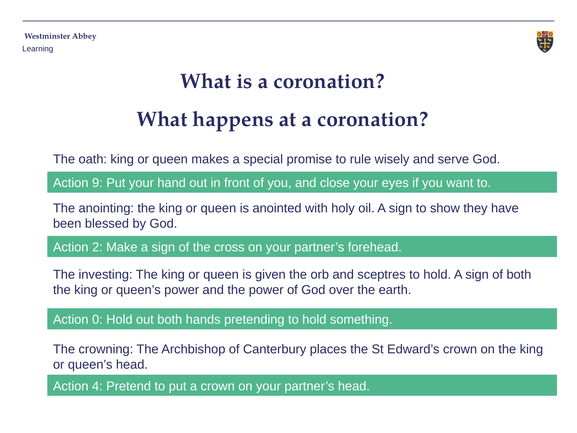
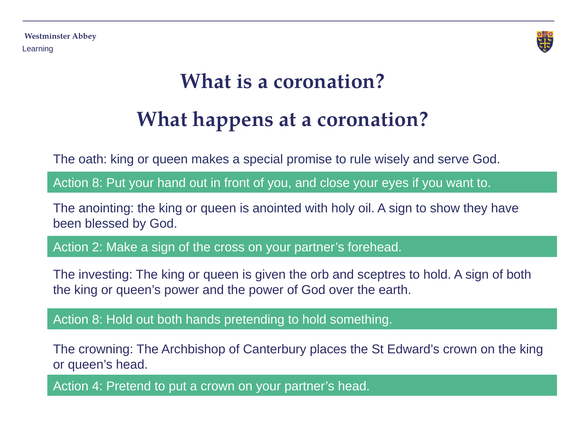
9 at (97, 183): 9 -> 8
0 at (97, 320): 0 -> 8
